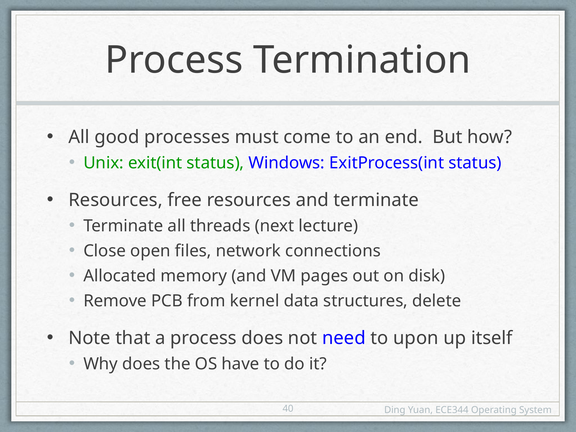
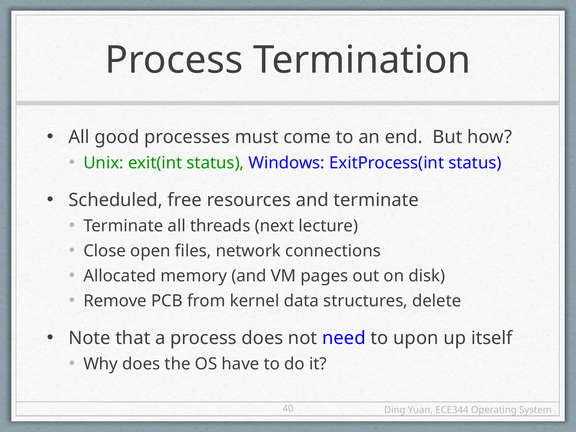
Resources at (116, 200): Resources -> Scheduled
